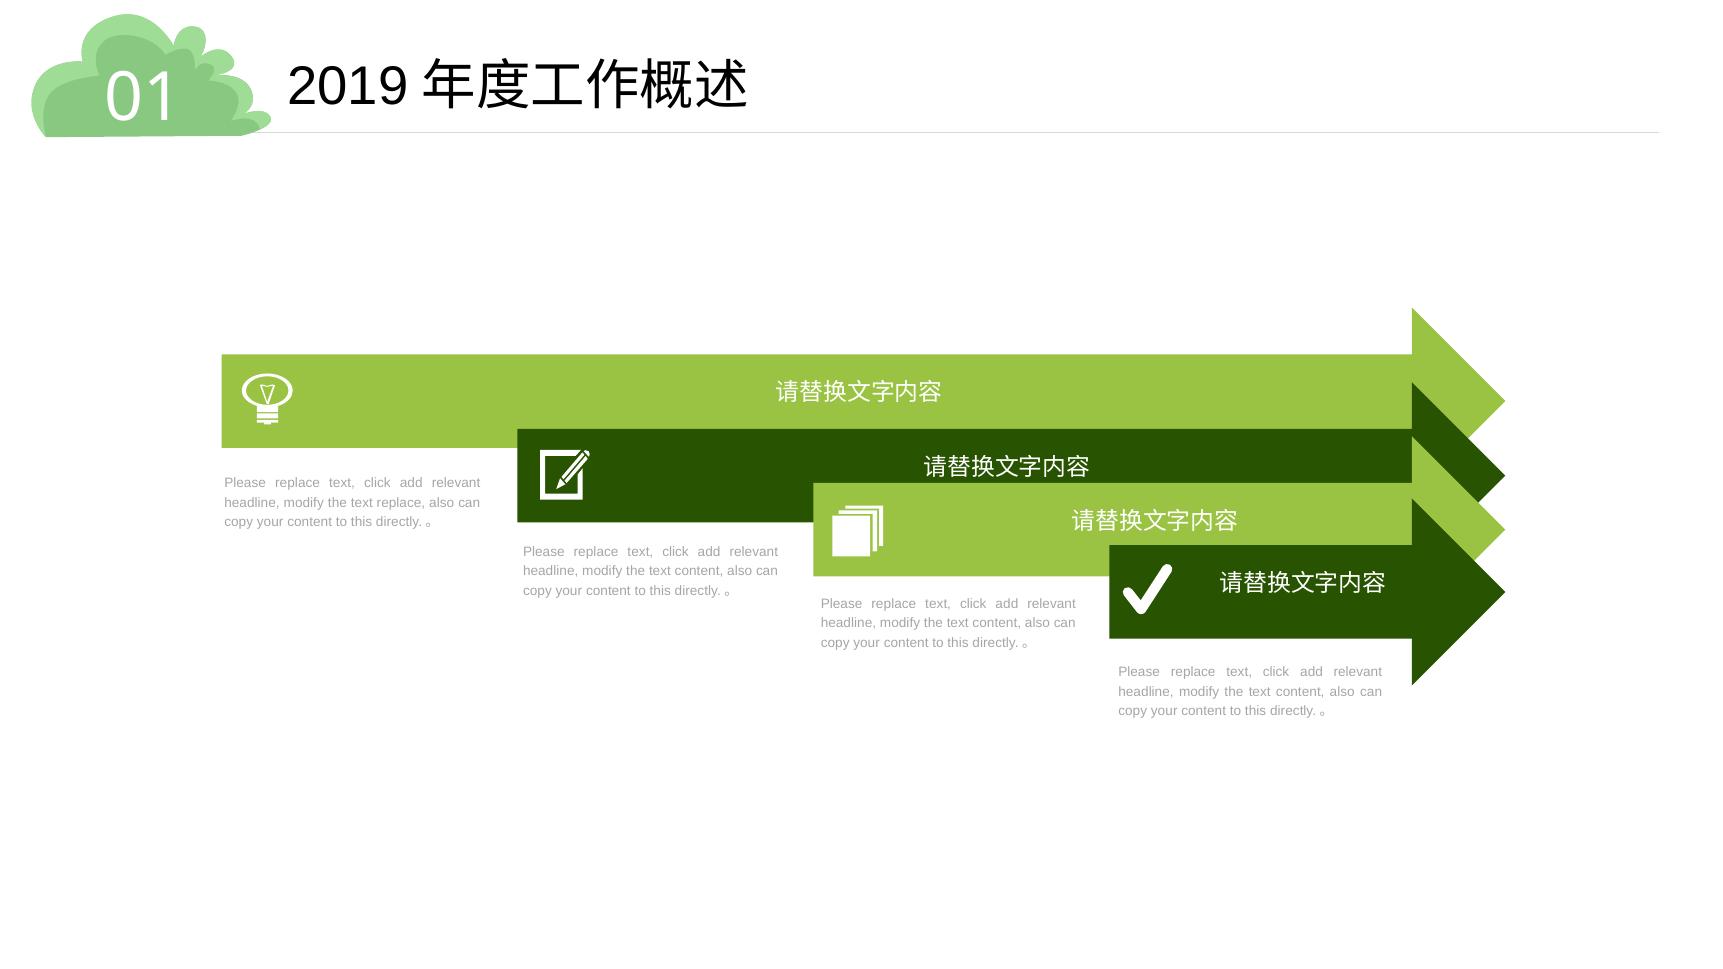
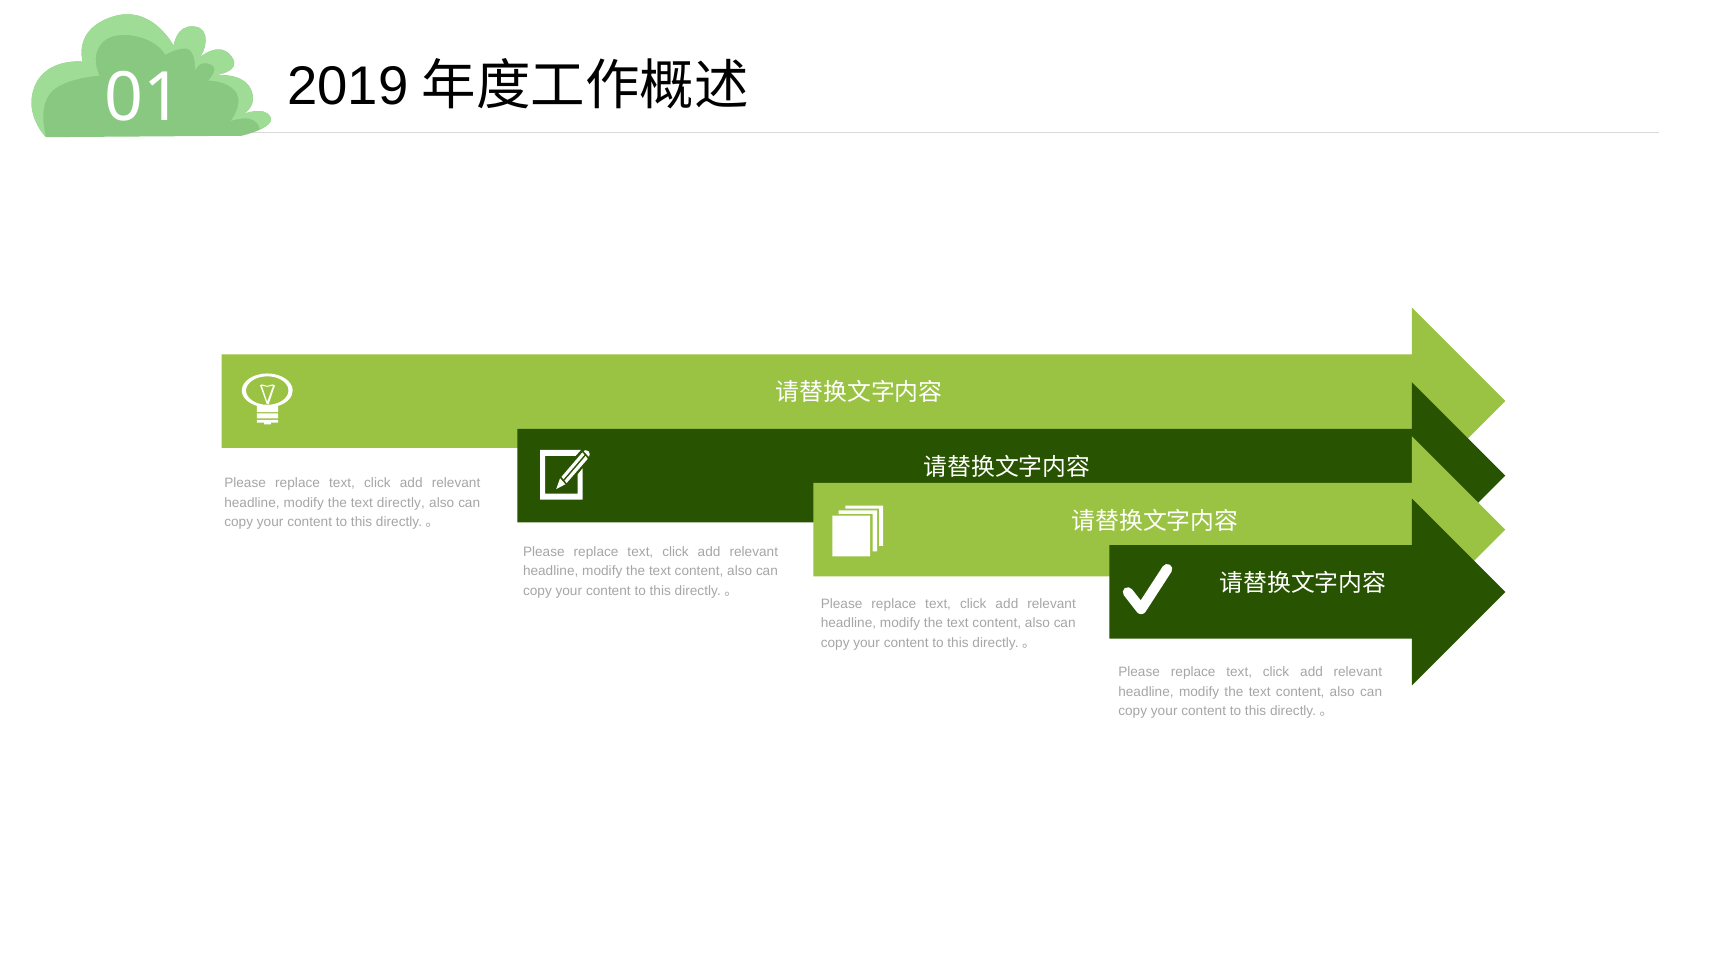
text replace: replace -> directly
